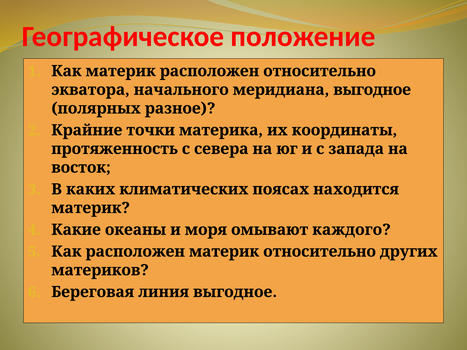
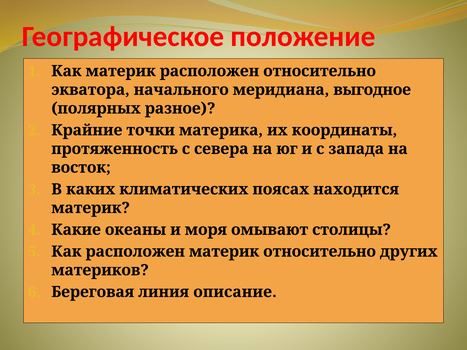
каждого: каждого -> столицы
линия выгодное: выгодное -> описание
